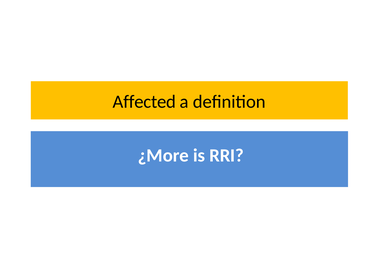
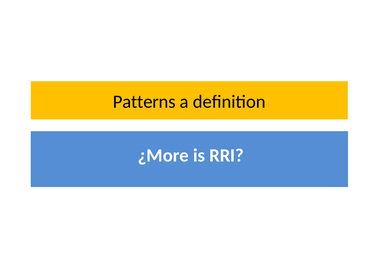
Affected: Affected -> Patterns
